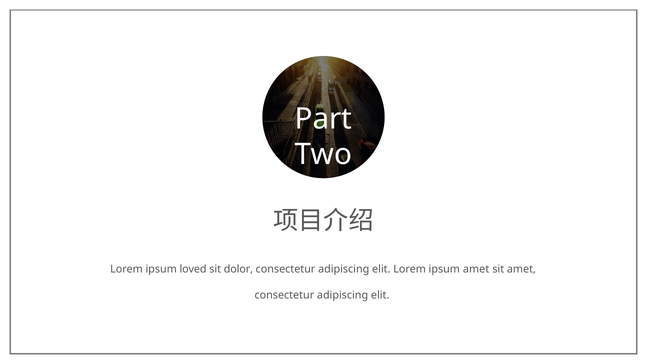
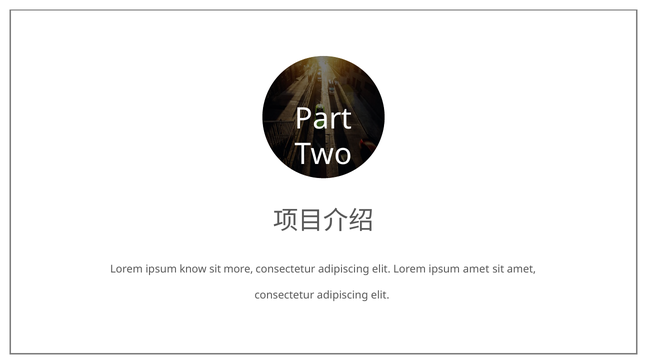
loved: loved -> know
dolor: dolor -> more
